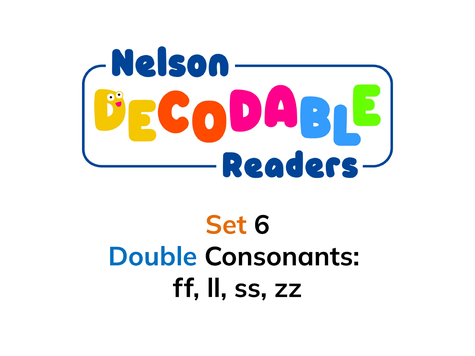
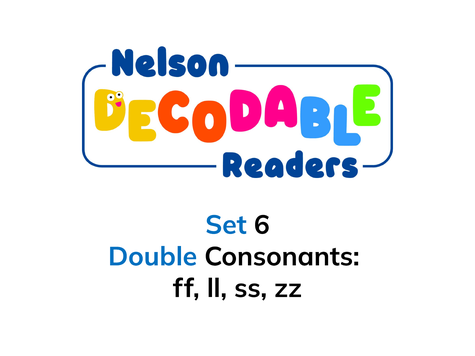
Set colour: orange -> blue
